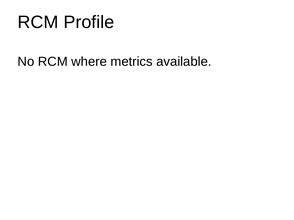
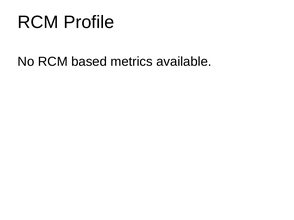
where: where -> based
